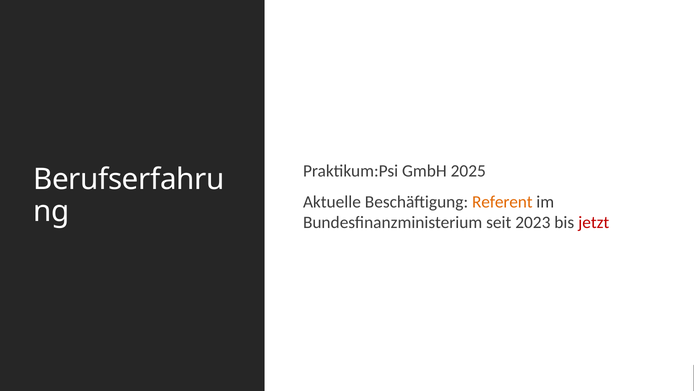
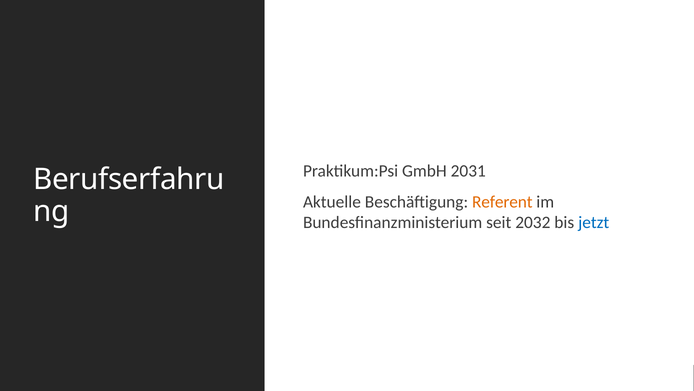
2025: 2025 -> 2031
2023: 2023 -> 2032
jetzt colour: red -> blue
